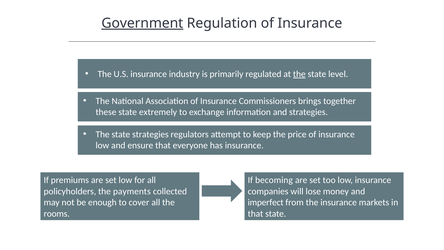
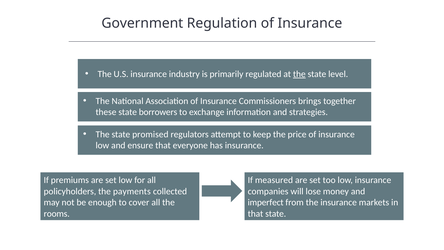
Government underline: present -> none
extremely: extremely -> borrowers
state strategies: strategies -> promised
becoming: becoming -> measured
